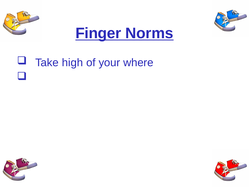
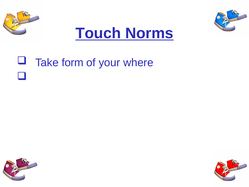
Finger: Finger -> Touch
high: high -> form
